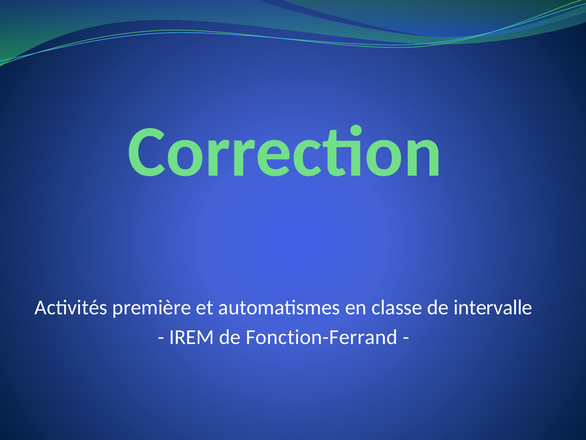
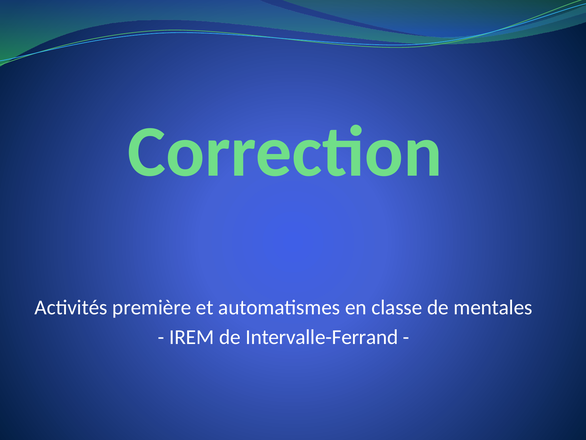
intervalle: intervalle -> mentales
Fonction-Ferrand: Fonction-Ferrand -> Intervalle-Ferrand
